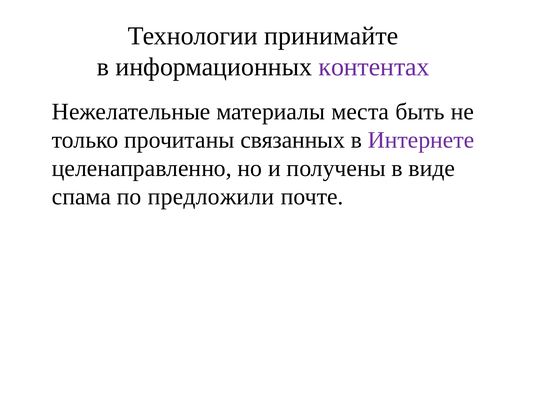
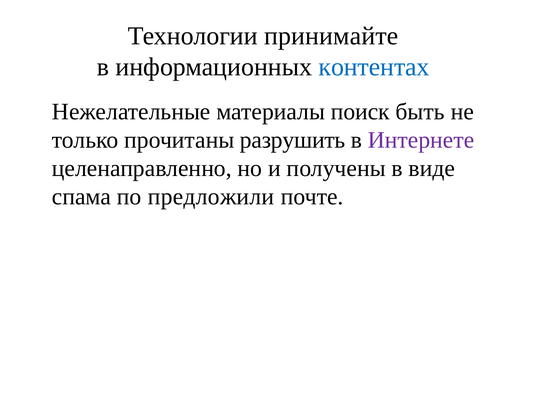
контентах colour: purple -> blue
места: места -> поиск
связанных: связанных -> разрушить
